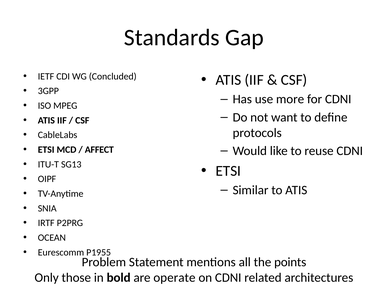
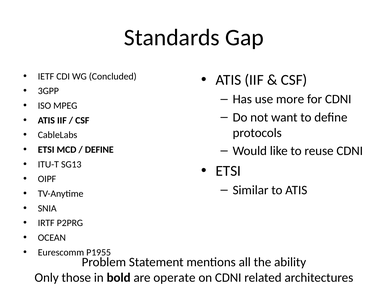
AFFECT at (99, 150): AFFECT -> DEFINE
points: points -> ability
